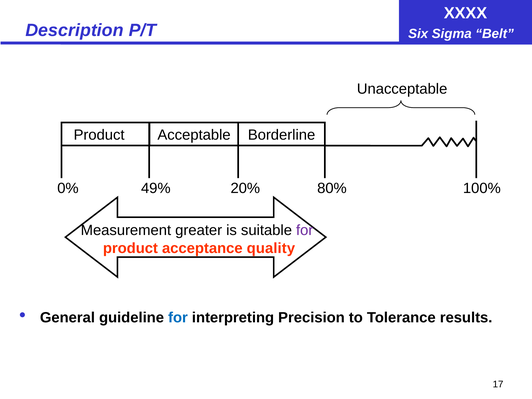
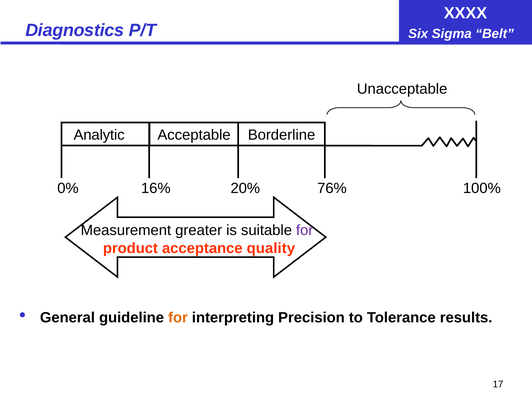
Description: Description -> Diagnostics
Product at (99, 135): Product -> Analytic
49%: 49% -> 16%
80%: 80% -> 76%
for at (178, 318) colour: blue -> orange
